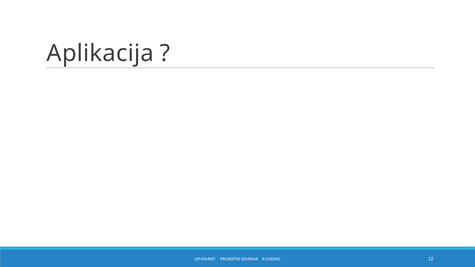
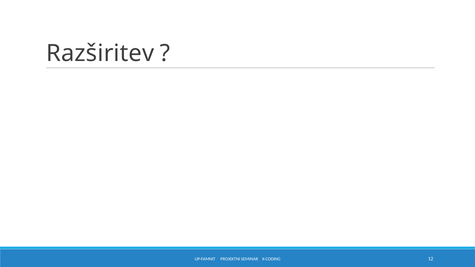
Aplikacija: Aplikacija -> Razširitev
